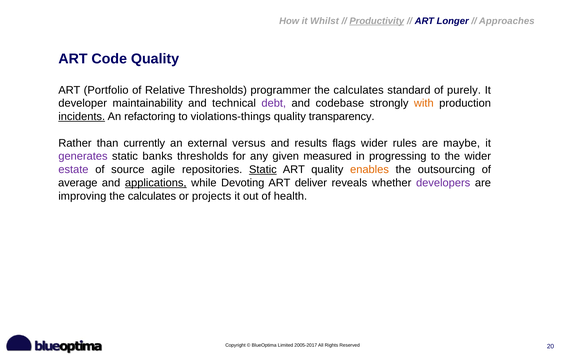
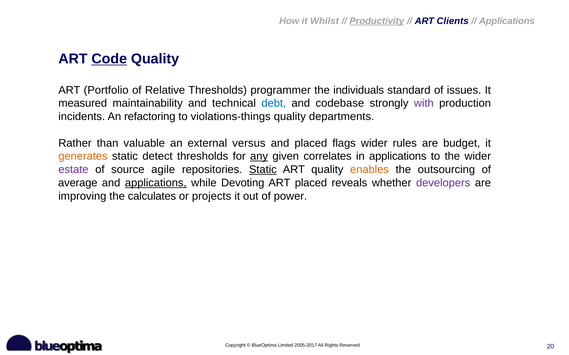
Longer: Longer -> Clients
Approaches at (507, 21): Approaches -> Applications
Code underline: none -> present
calculates at (359, 90): calculates -> individuals
purely: purely -> issues
developer: developer -> measured
debt colour: purple -> blue
with colour: orange -> purple
incidents underline: present -> none
transparency: transparency -> departments
currently: currently -> valuable
and results: results -> placed
maybe: maybe -> budget
generates colour: purple -> orange
banks: banks -> detect
any underline: none -> present
measured: measured -> correlates
in progressing: progressing -> applications
ART deliver: deliver -> placed
health: health -> power
